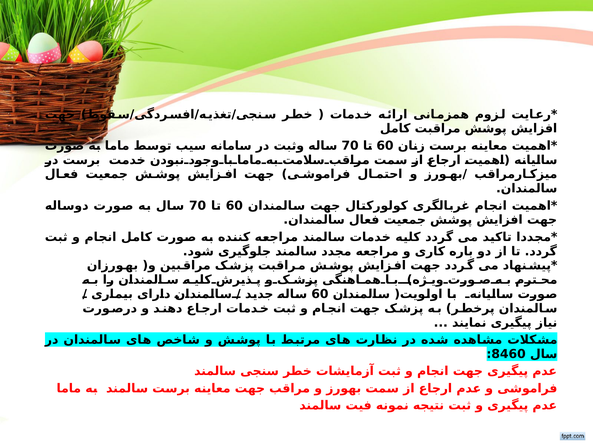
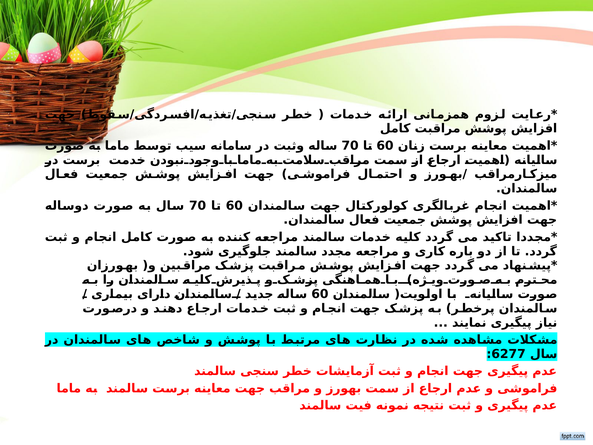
8460: 8460 -> 6277
